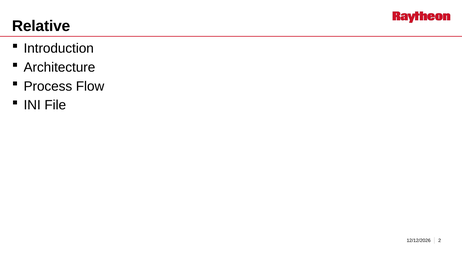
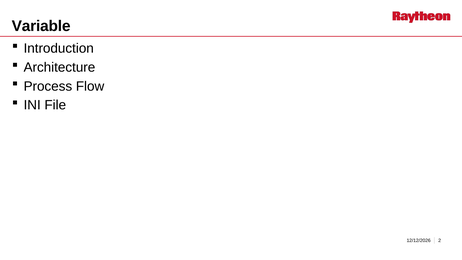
Relative: Relative -> Variable
